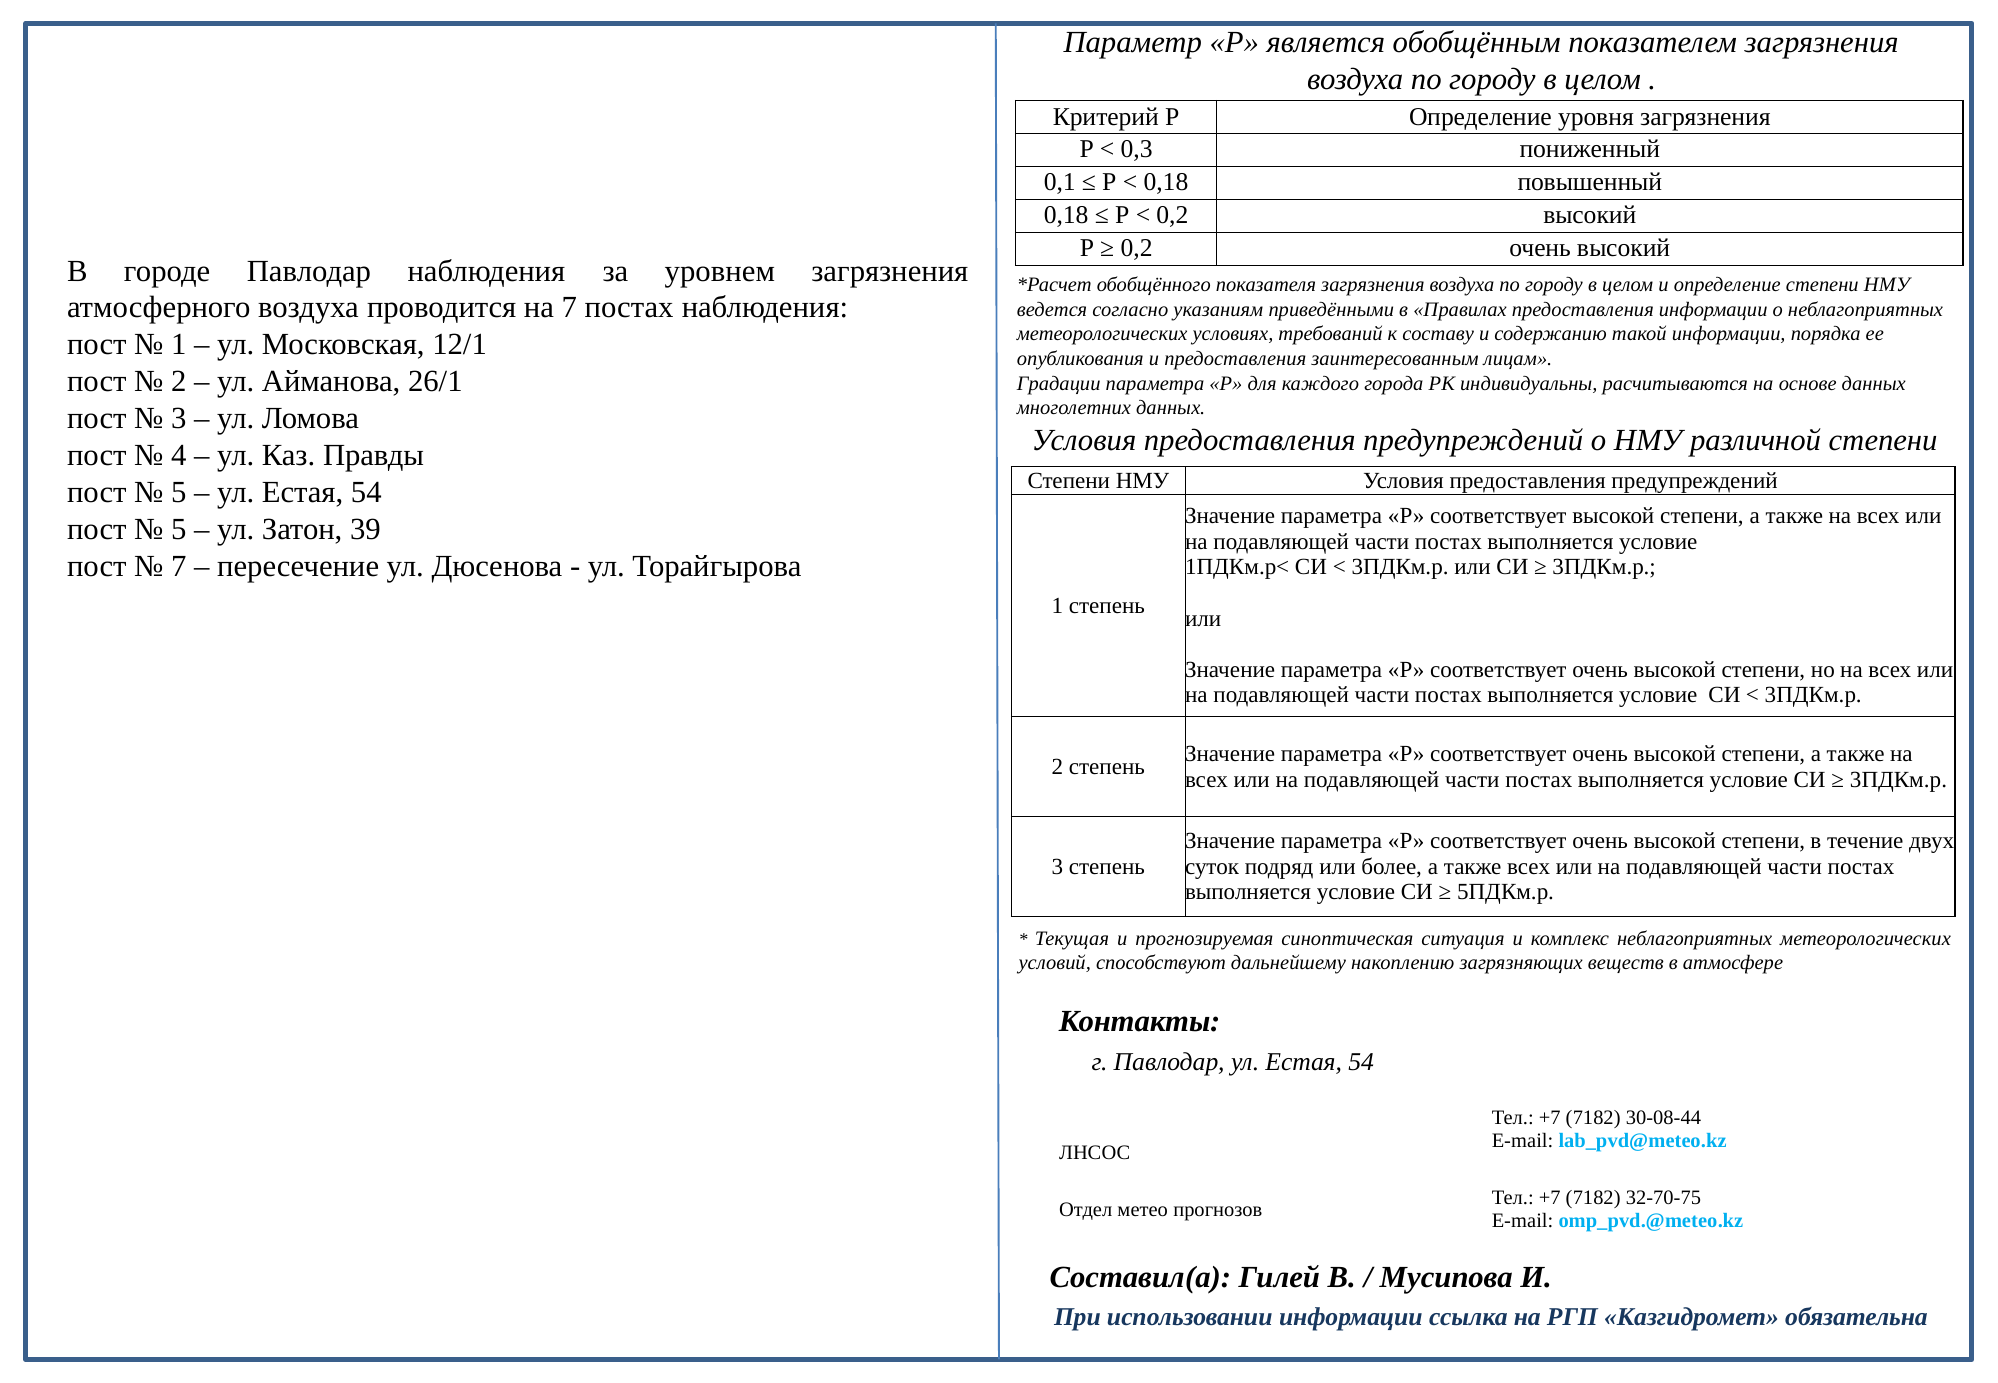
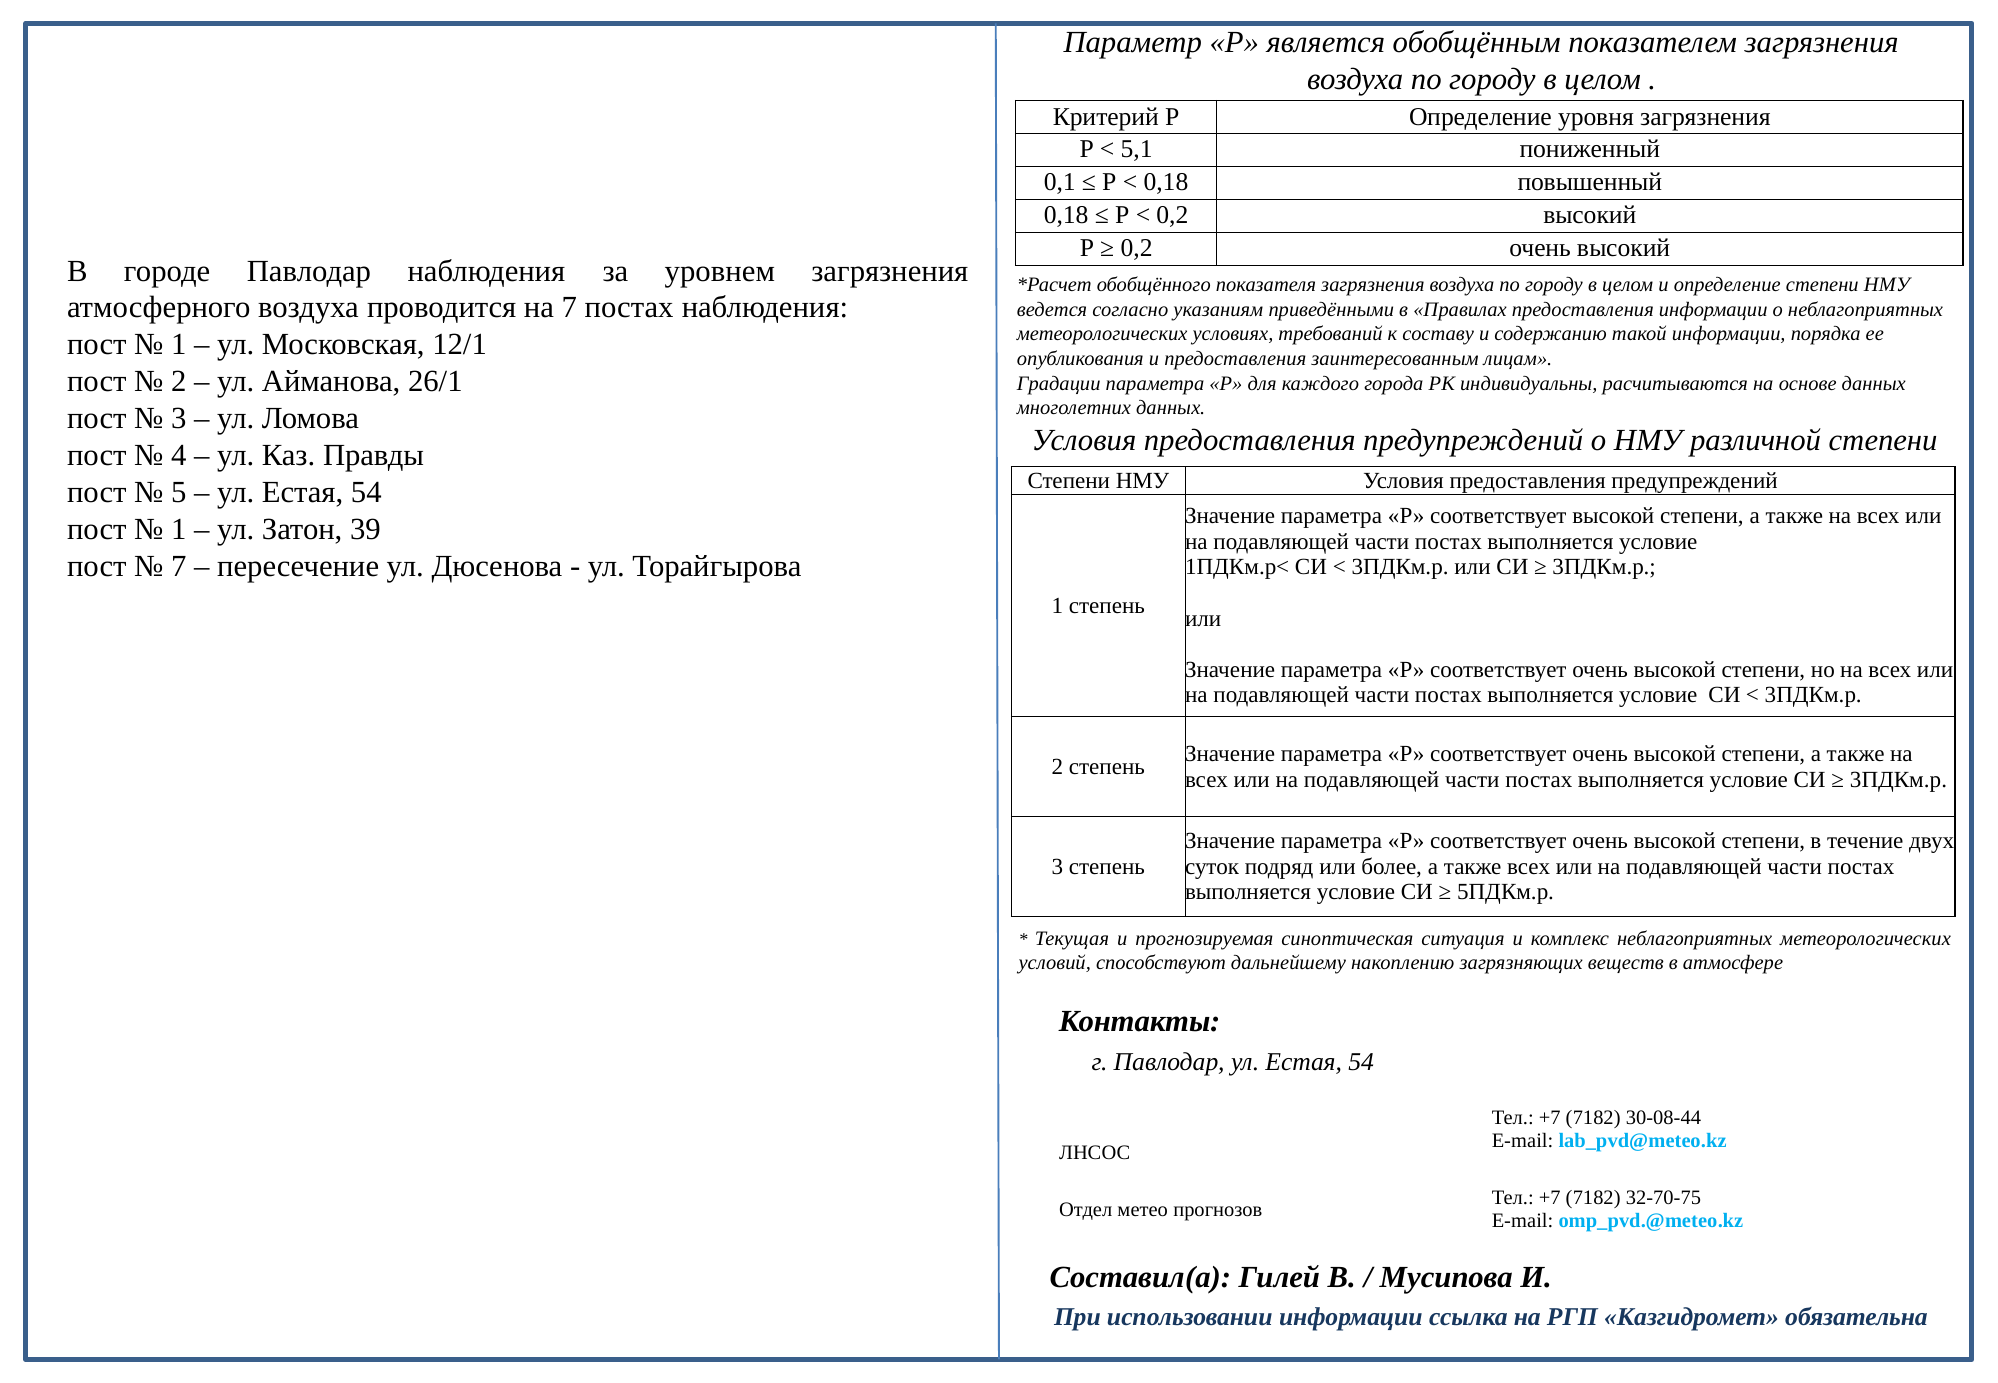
0,3: 0,3 -> 5,1
5 at (179, 529): 5 -> 1
